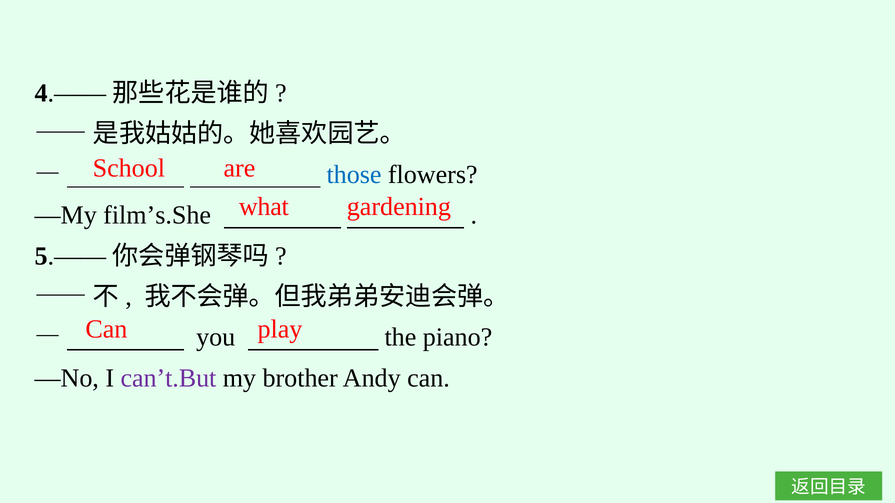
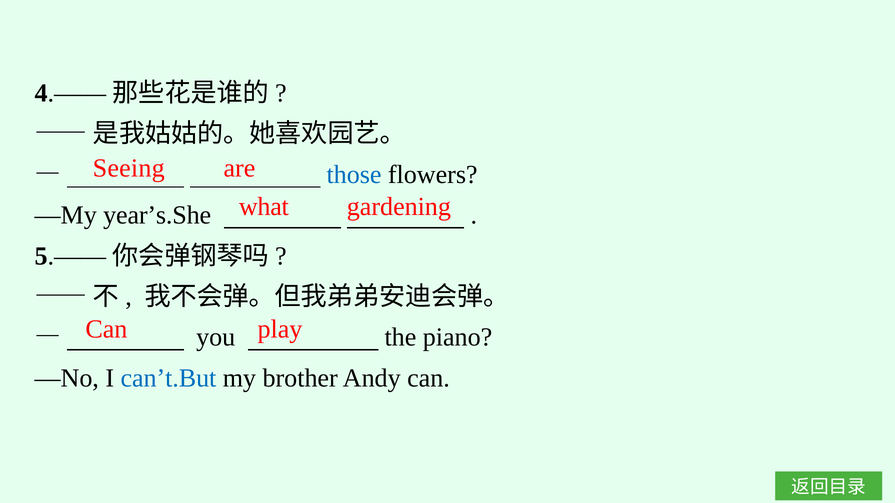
School: School -> Seeing
film’s.She: film’s.She -> year’s.She
can’t.But colour: purple -> blue
